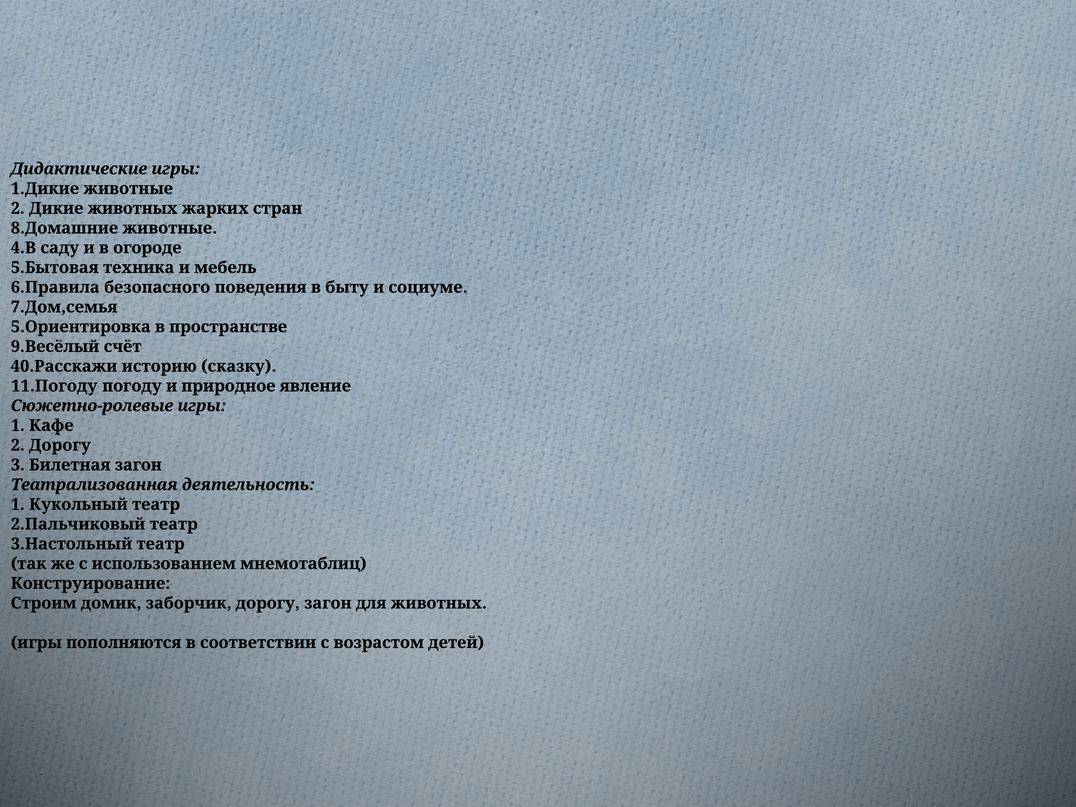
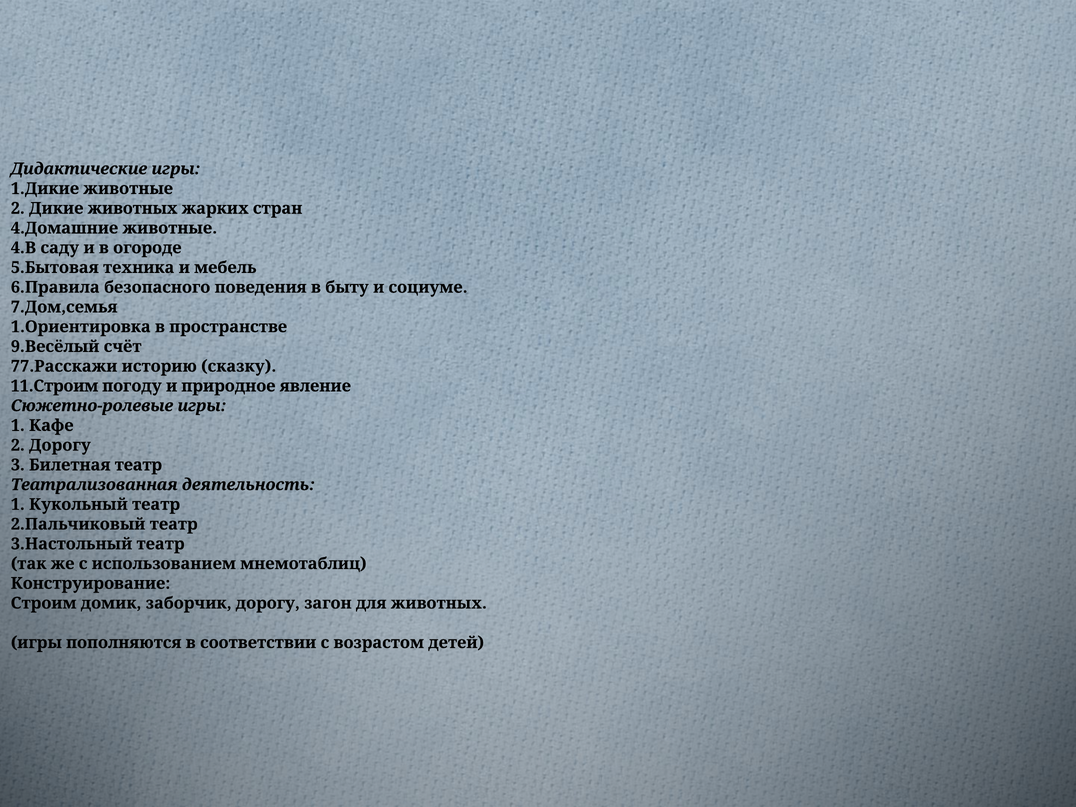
8.Домашние: 8.Домашние -> 4.Домашние
5.Ориентировка: 5.Ориентировка -> 1.Ориентировка
40.Расскажи: 40.Расскажи -> 77.Расскажи
11.Погоду: 11.Погоду -> 11.Строим
Билетная загон: загон -> театр
